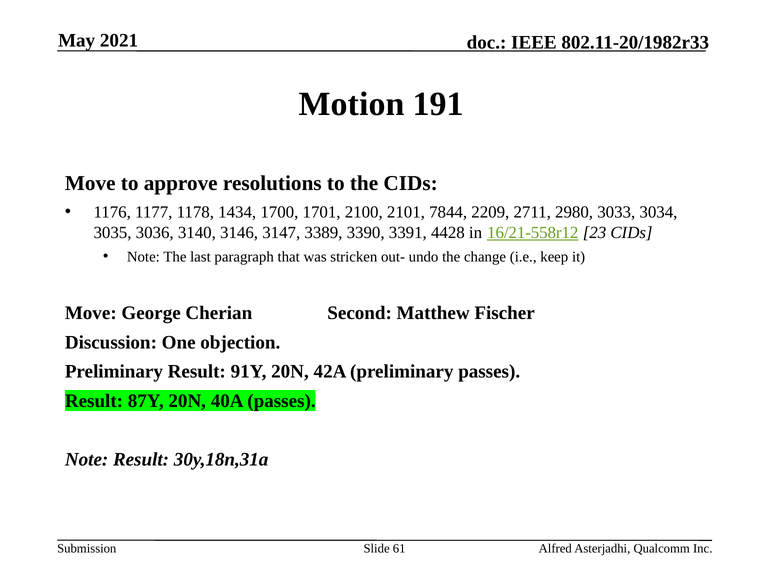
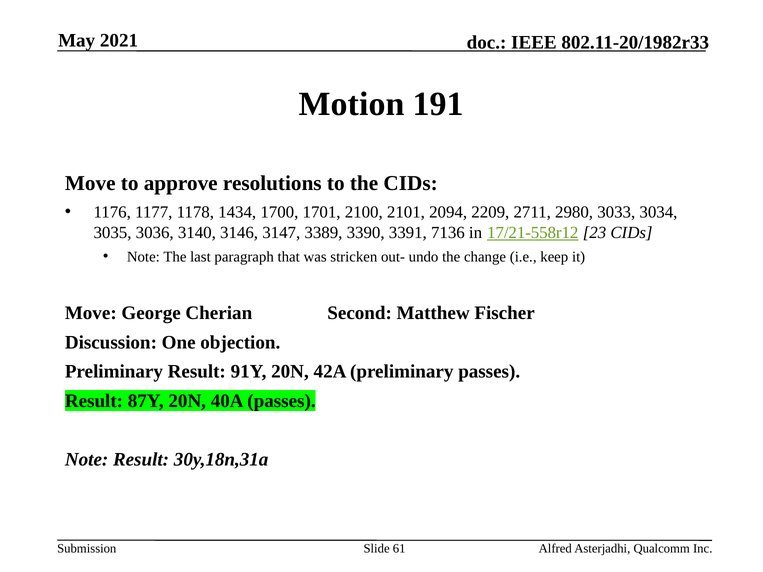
7844: 7844 -> 2094
4428: 4428 -> 7136
16/21-558r12: 16/21-558r12 -> 17/21-558r12
